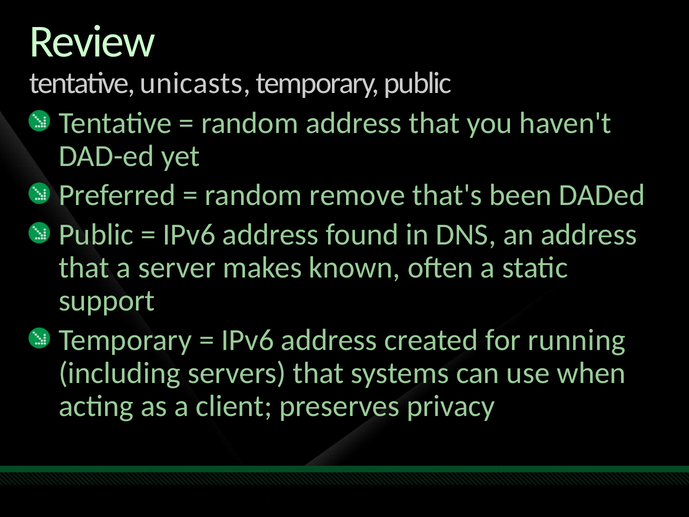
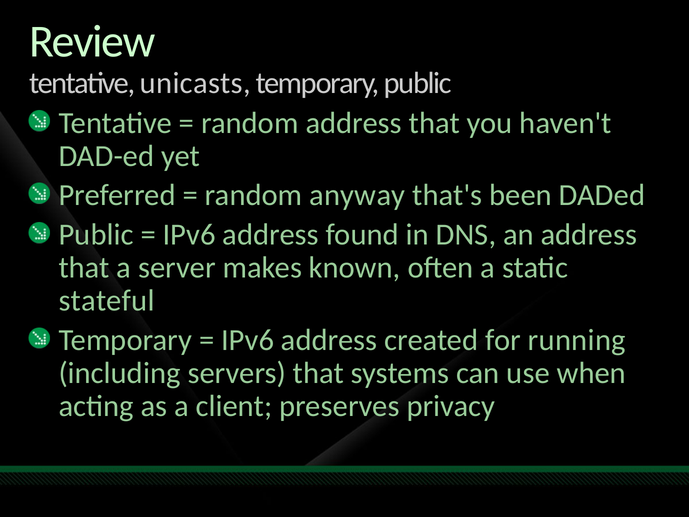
remove: remove -> anyway
support: support -> stateful
